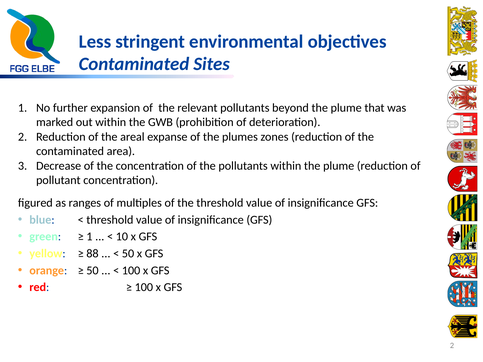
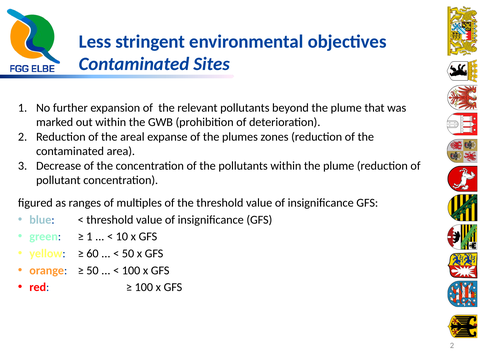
88: 88 -> 60
